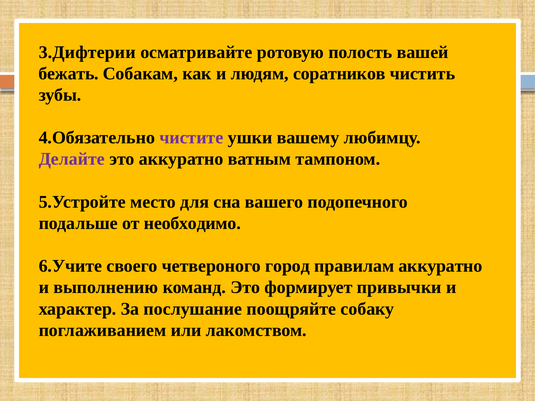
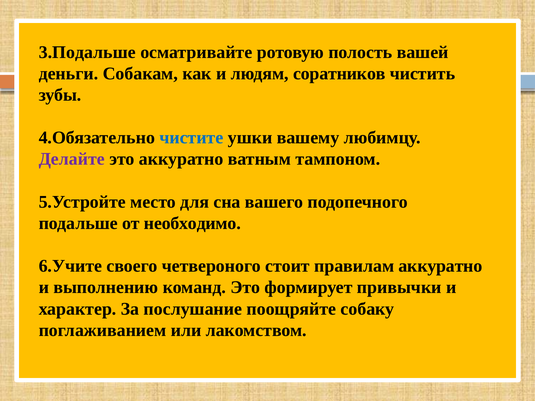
3.Дифтерии: 3.Дифтерии -> 3.Подальше
бежать: бежать -> деньги
чистите colour: purple -> blue
город: город -> стоит
